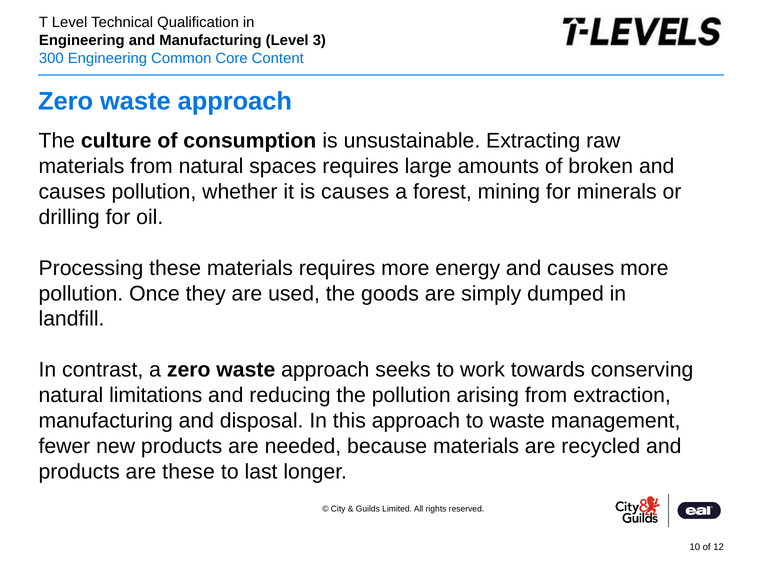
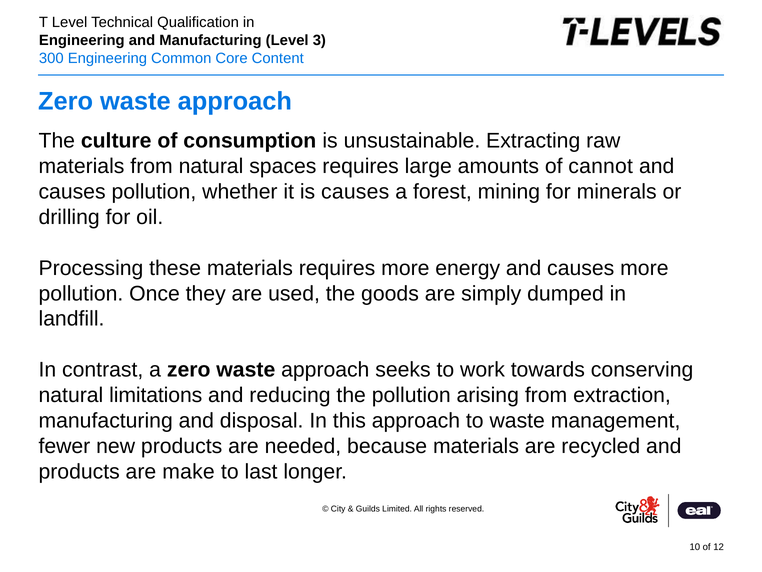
broken: broken -> cannot
are these: these -> make
